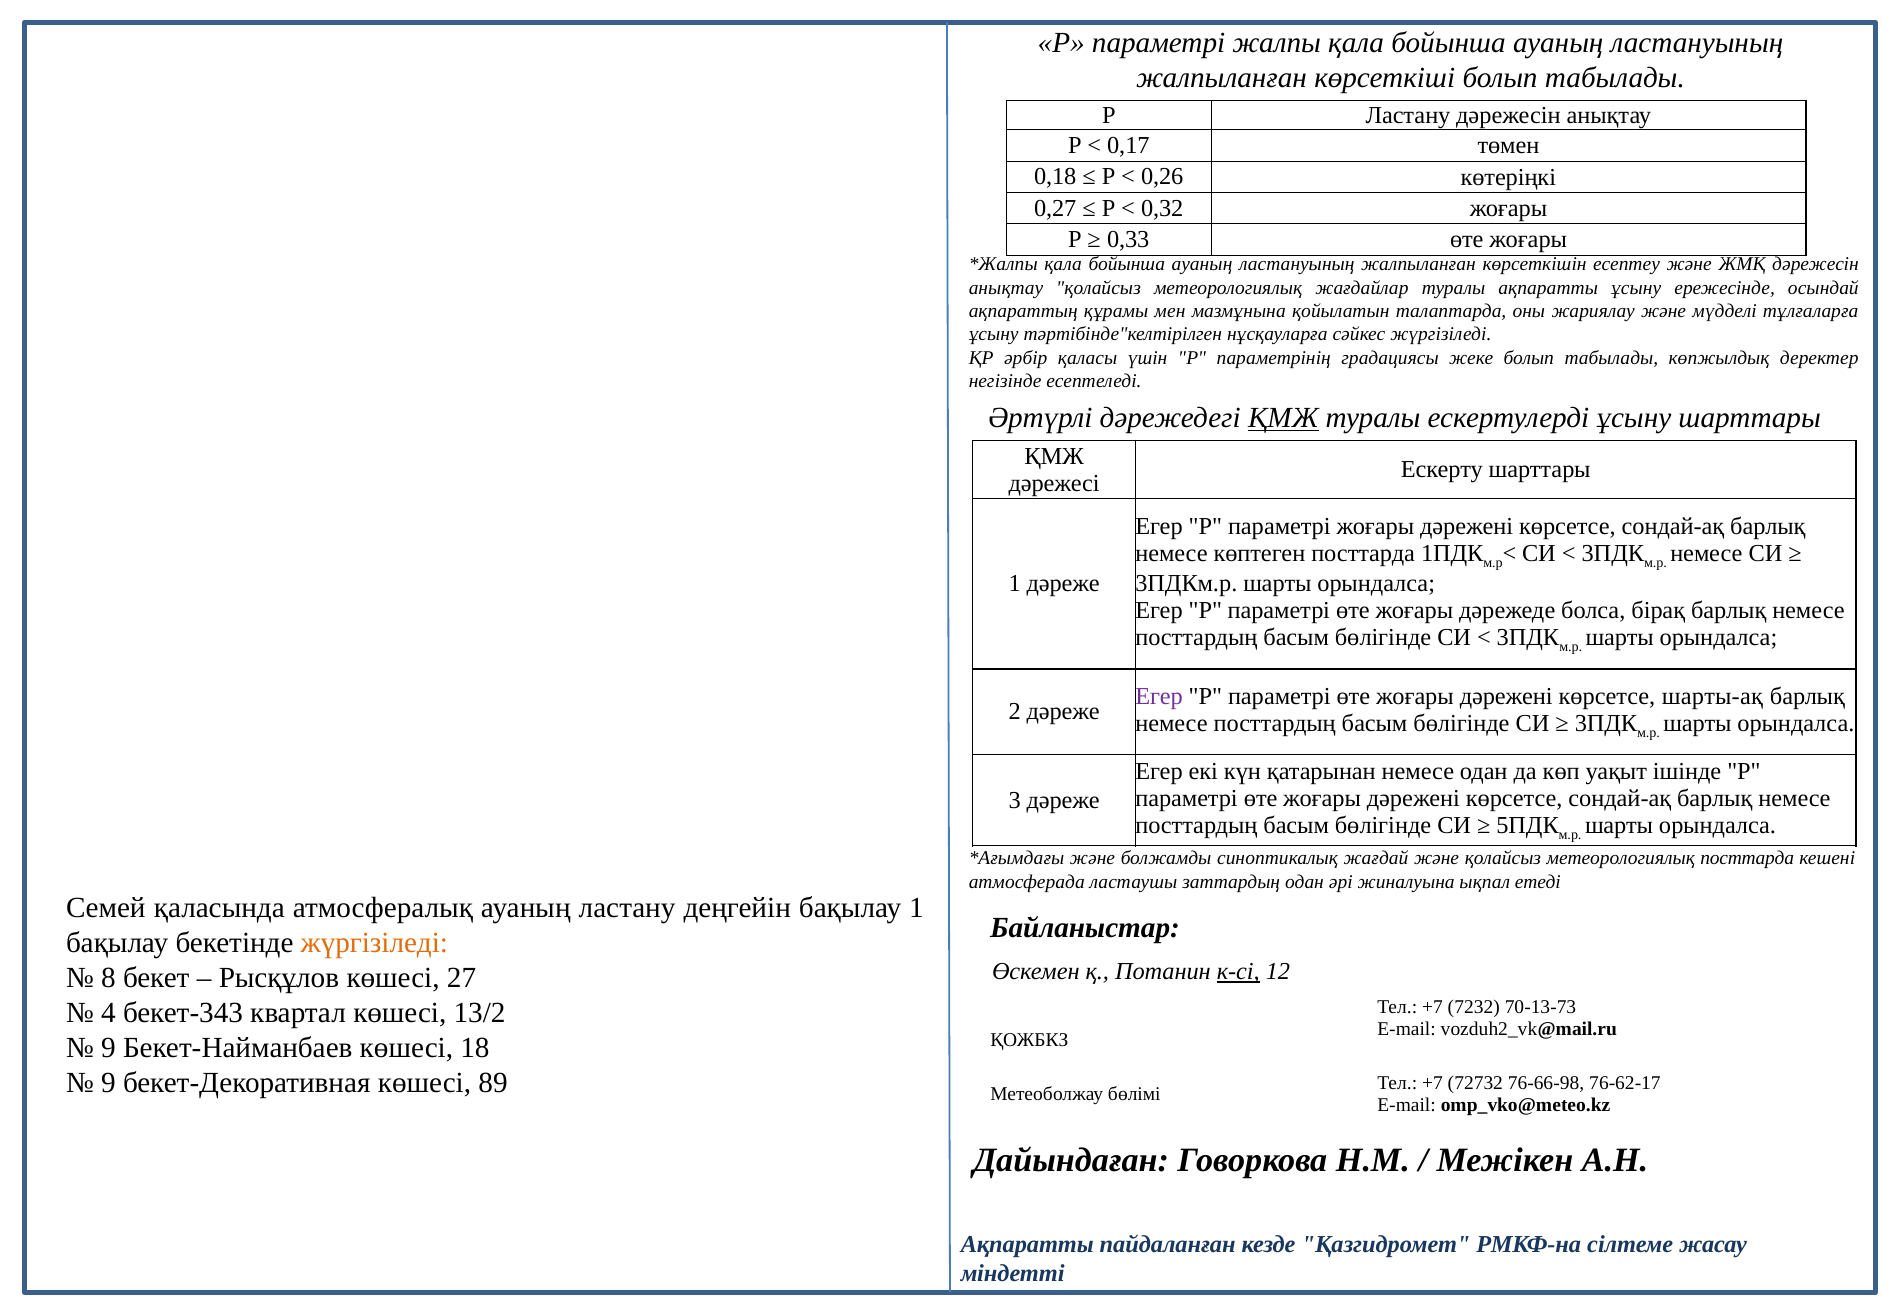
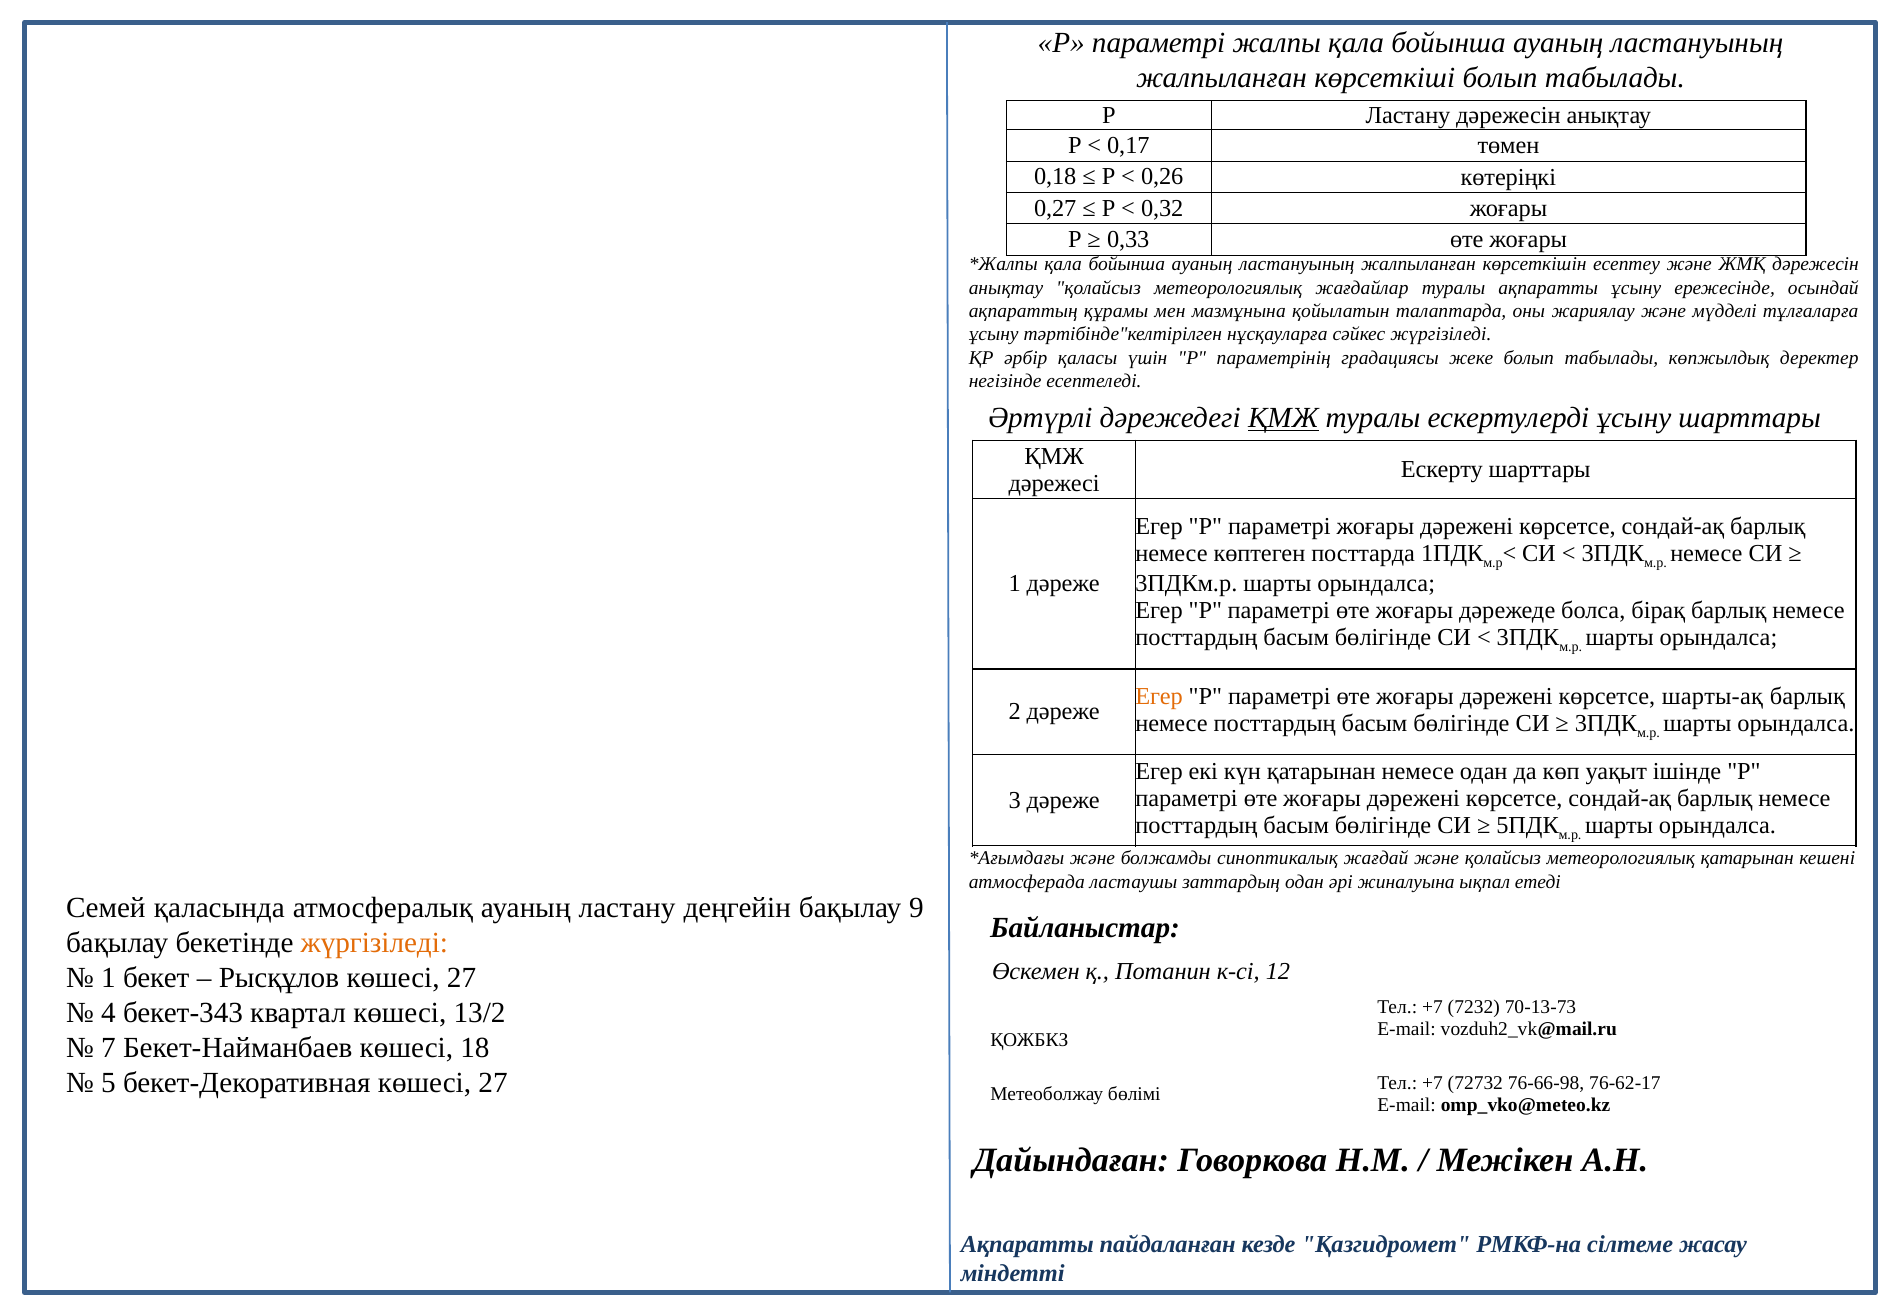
Егер at (1159, 696) colour: purple -> orange
метеорологиялық посттарда: посттарда -> қатарынан
бақылау 1: 1 -> 9
к-сі underline: present -> none
8 at (108, 978): 8 -> 1
9 at (108, 1048): 9 -> 7
9 at (108, 1083): 9 -> 5
бекет-Декоративная көшесі 89: 89 -> 27
